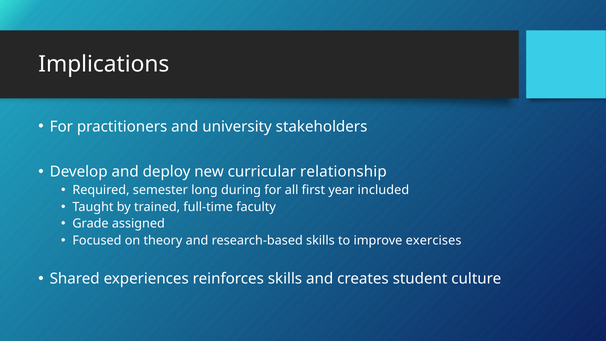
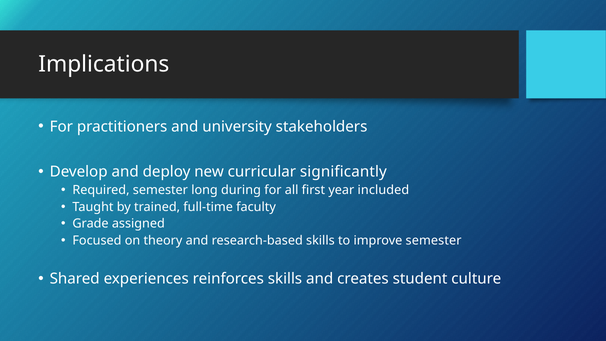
relationship: relationship -> significantly
improve exercises: exercises -> semester
